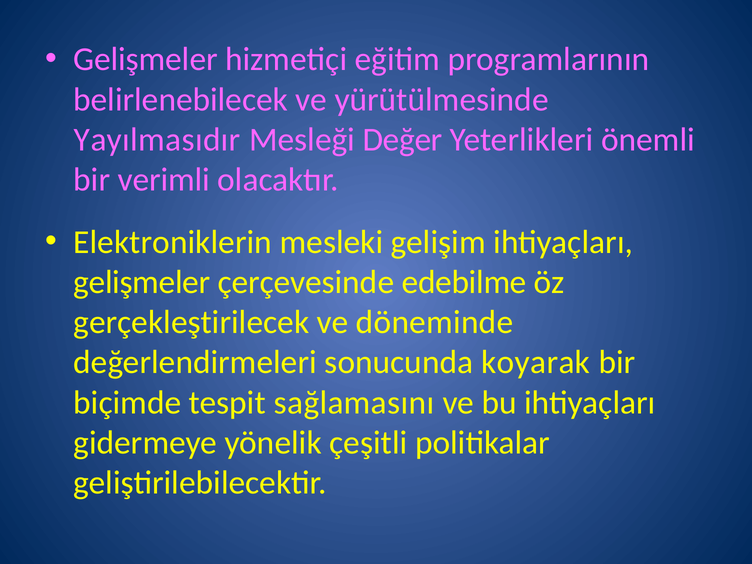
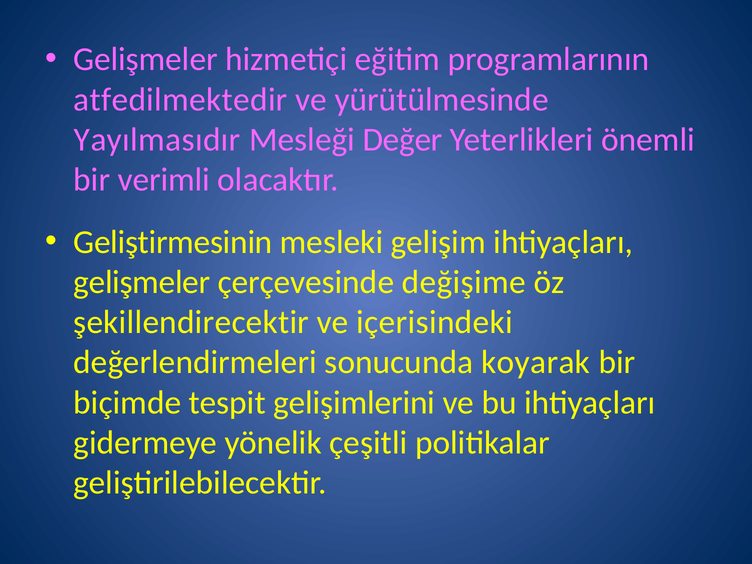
belirlenebilecek: belirlenebilecek -> atfedilmektedir
Elektroniklerin: Elektroniklerin -> Geliştirmesinin
edebilme: edebilme -> değişime
gerçekleştirilecek: gerçekleştirilecek -> şekillendirecektir
döneminde: döneminde -> içerisindeki
sağlamasını: sağlamasını -> gelişimlerini
